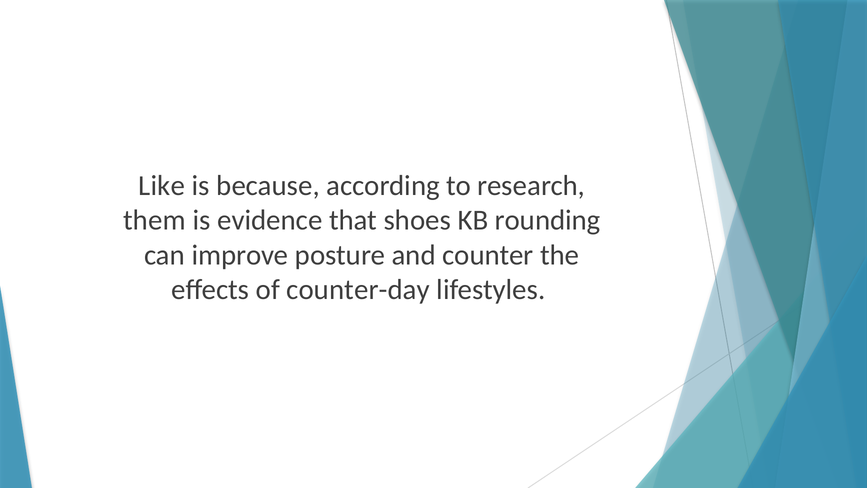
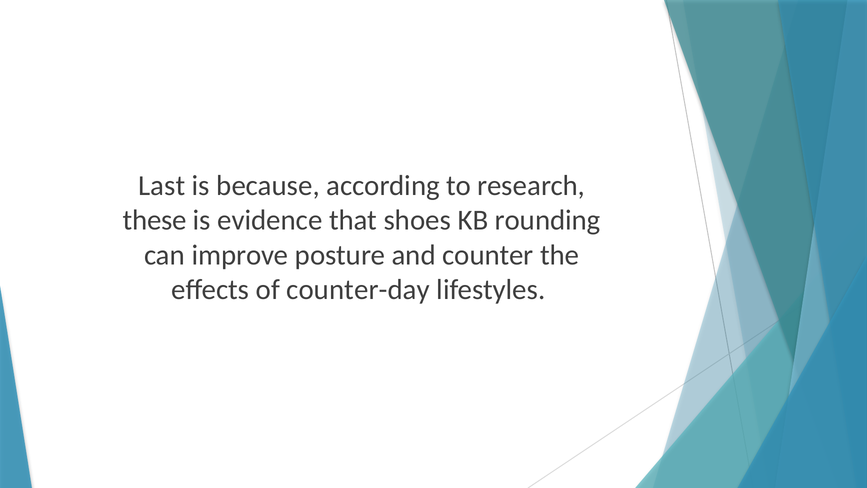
Like: Like -> Last
them: them -> these
